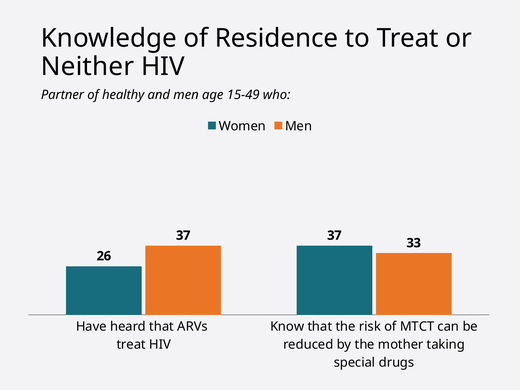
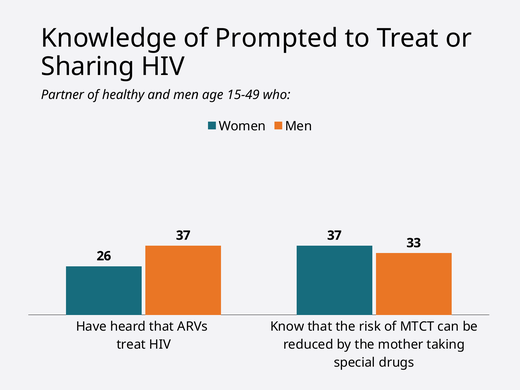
Residence: Residence -> Prompted
Neither: Neither -> Sharing
